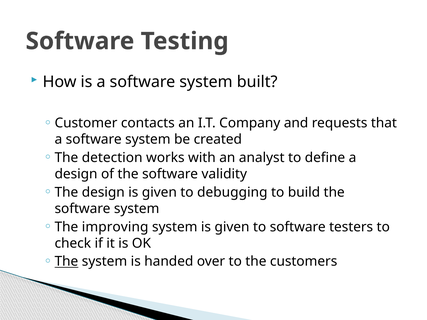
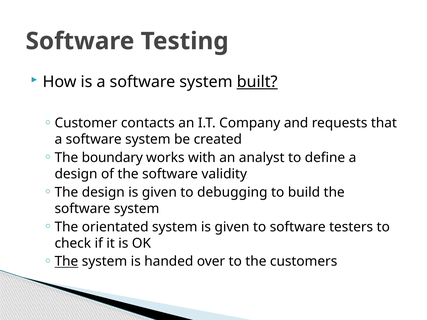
built underline: none -> present
detection: detection -> boundary
improving: improving -> orientated
